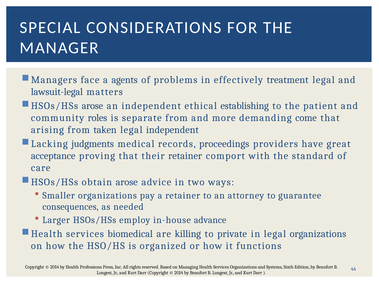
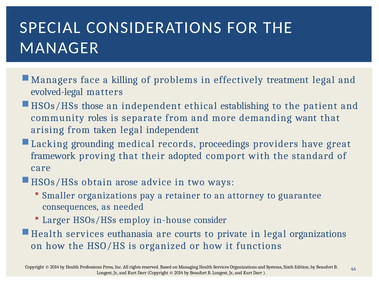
agents: agents -> killing
lawsuit-legal: lawsuit-legal -> evolved-legal
HSOs/HSs arose: arose -> those
come: come -> want
judgments: judgments -> grounding
acceptance: acceptance -> framework
their retainer: retainer -> adopted
advance: advance -> consider
biomedical: biomedical -> euthanasia
killing: killing -> courts
